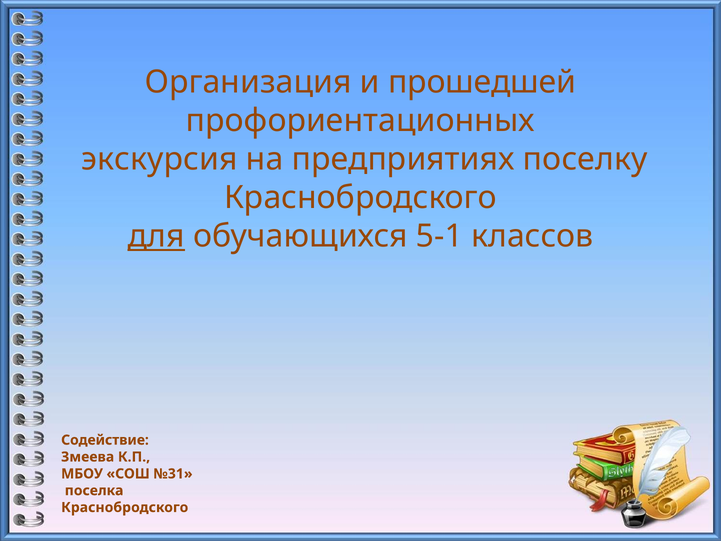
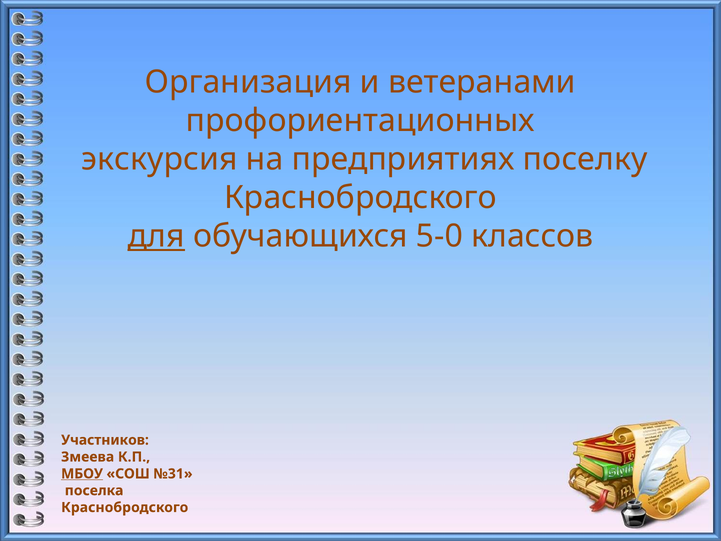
прошедшей: прошедшей -> ветеранами
5-1: 5-1 -> 5-0
Содействие: Содействие -> Участников
МБОУ underline: none -> present
